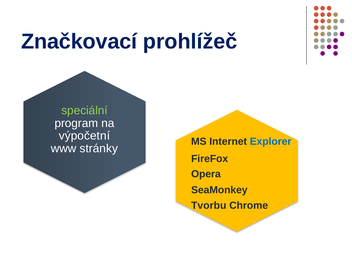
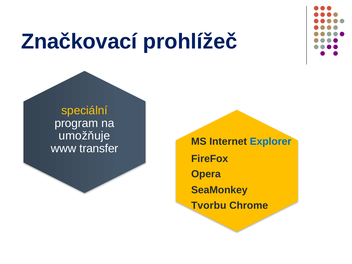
speciální colour: light green -> yellow
výpočetní: výpočetní -> umožňuje
stránky: stránky -> transfer
